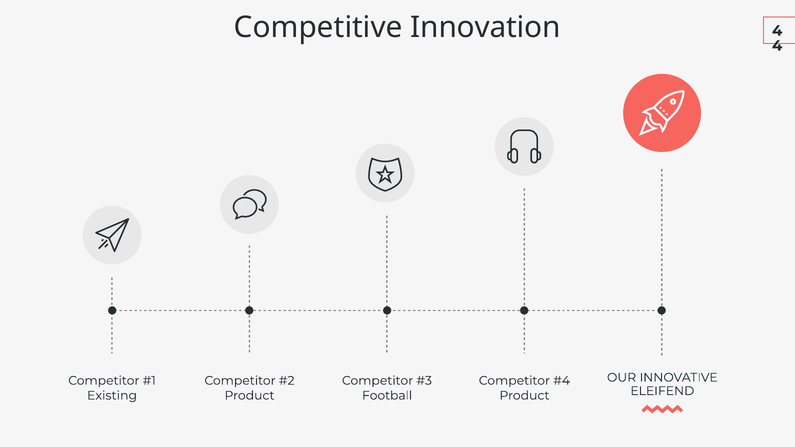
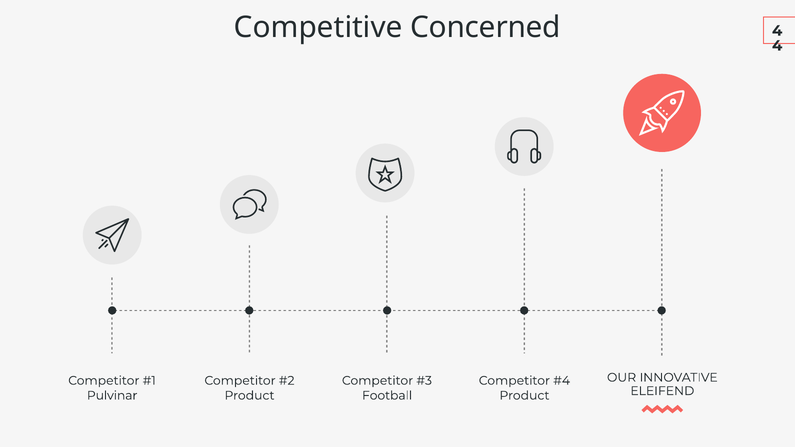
Innovation: Innovation -> Concerned
Existing: Existing -> Pulvinar
